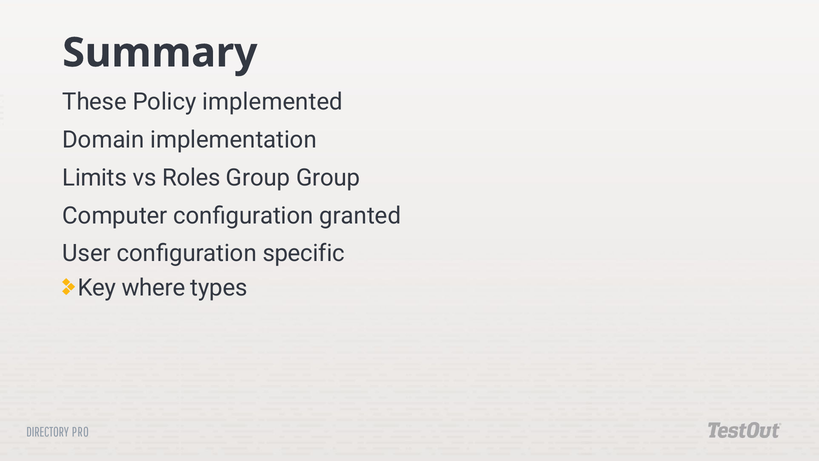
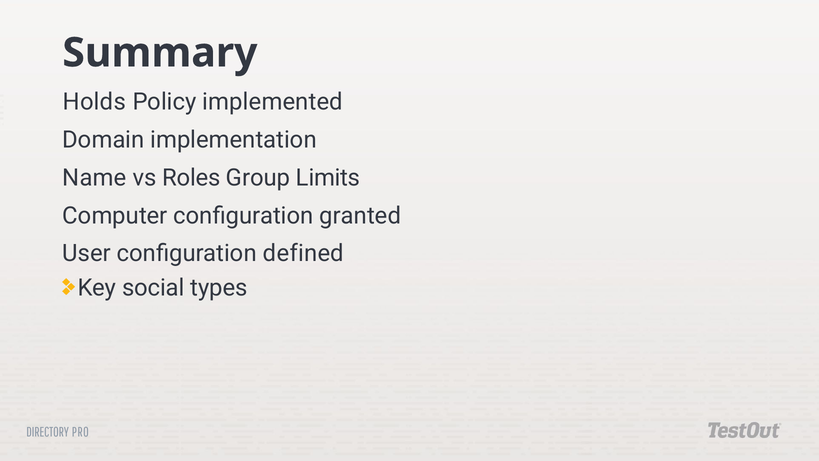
These: These -> Holds
Limits: Limits -> Name
Group Group: Group -> Limits
specific: specific -> defined
where: where -> social
